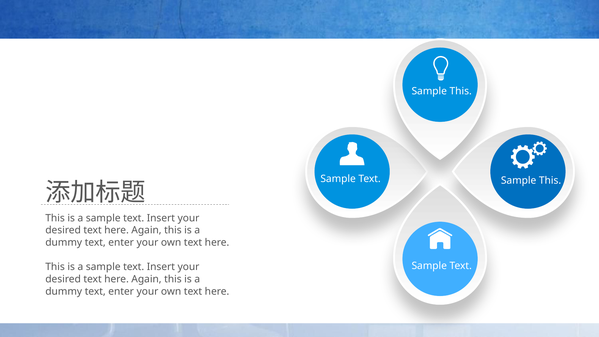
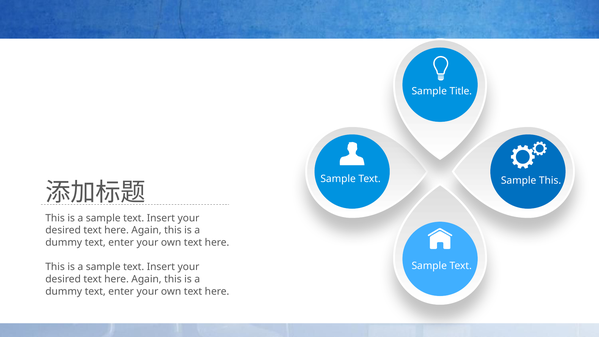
This at (461, 91): This -> Title
